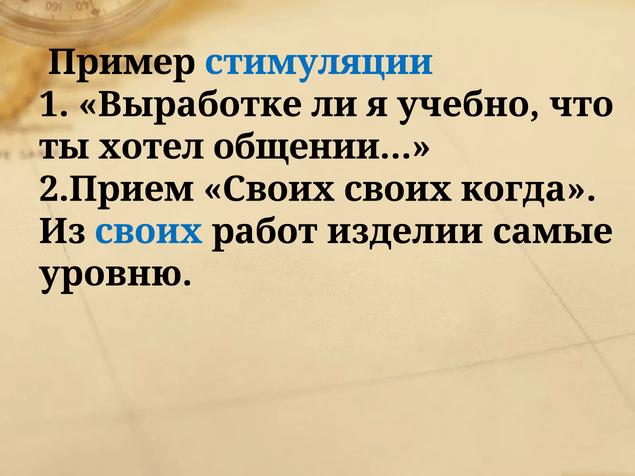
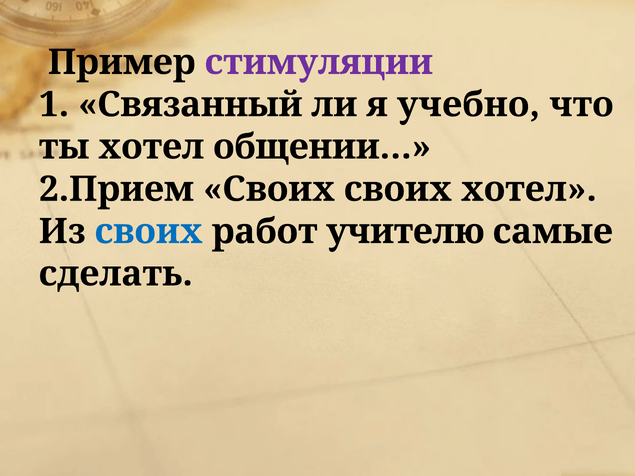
стимуляции colour: blue -> purple
Выработке: Выработке -> Связанный
своих когда: когда -> хотел
изделии: изделии -> учителю
уровню: уровню -> сделать
